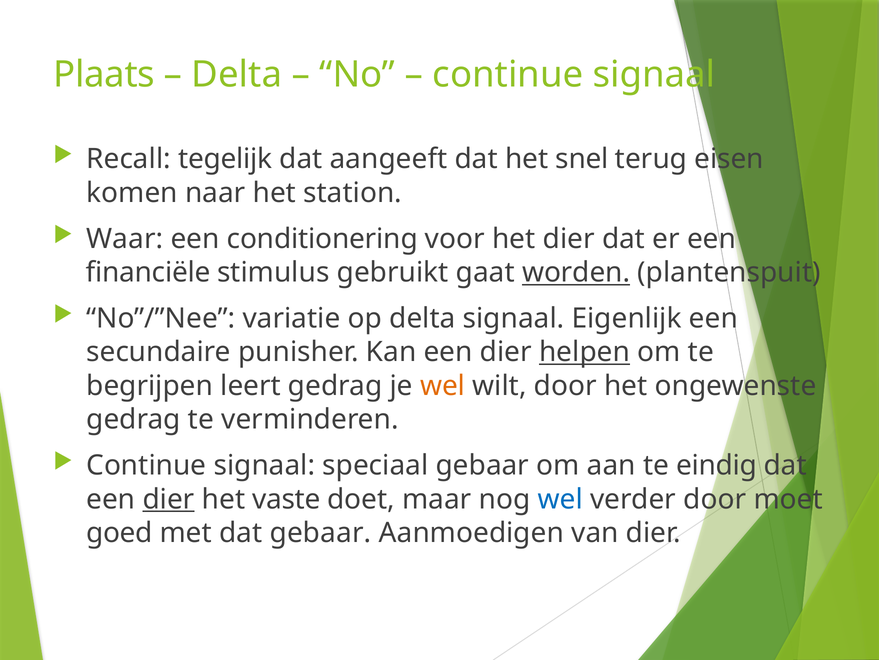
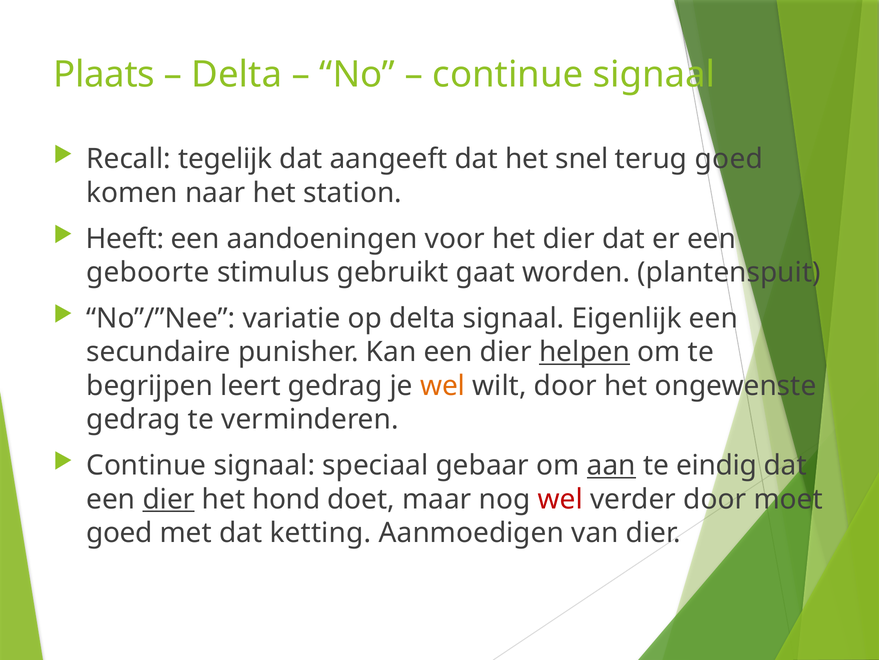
terug eisen: eisen -> goed
Waar: Waar -> Heeft
conditionering: conditionering -> aandoeningen
financiële: financiële -> geboorte
worden underline: present -> none
aan underline: none -> present
vaste: vaste -> hond
wel at (560, 499) colour: blue -> red
dat gebaar: gebaar -> ketting
